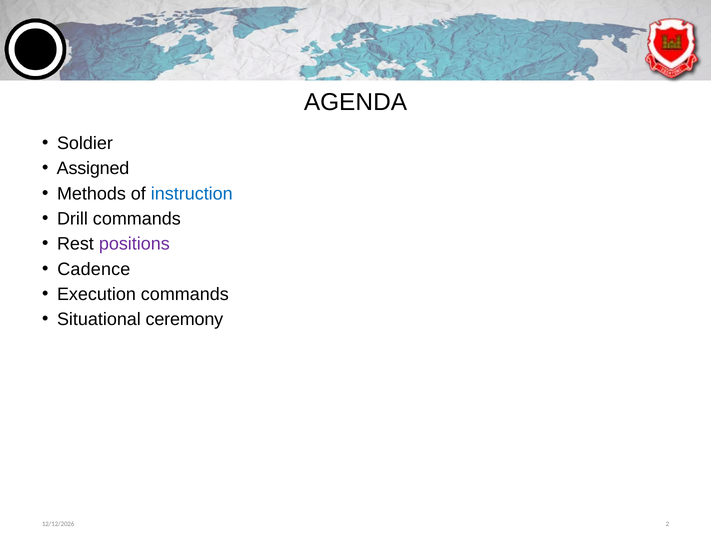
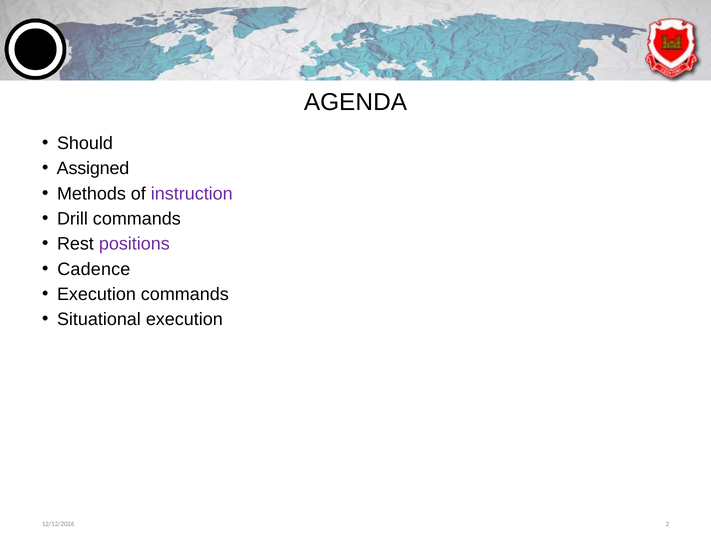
Soldier: Soldier -> Should
instruction colour: blue -> purple
Situational ceremony: ceremony -> execution
